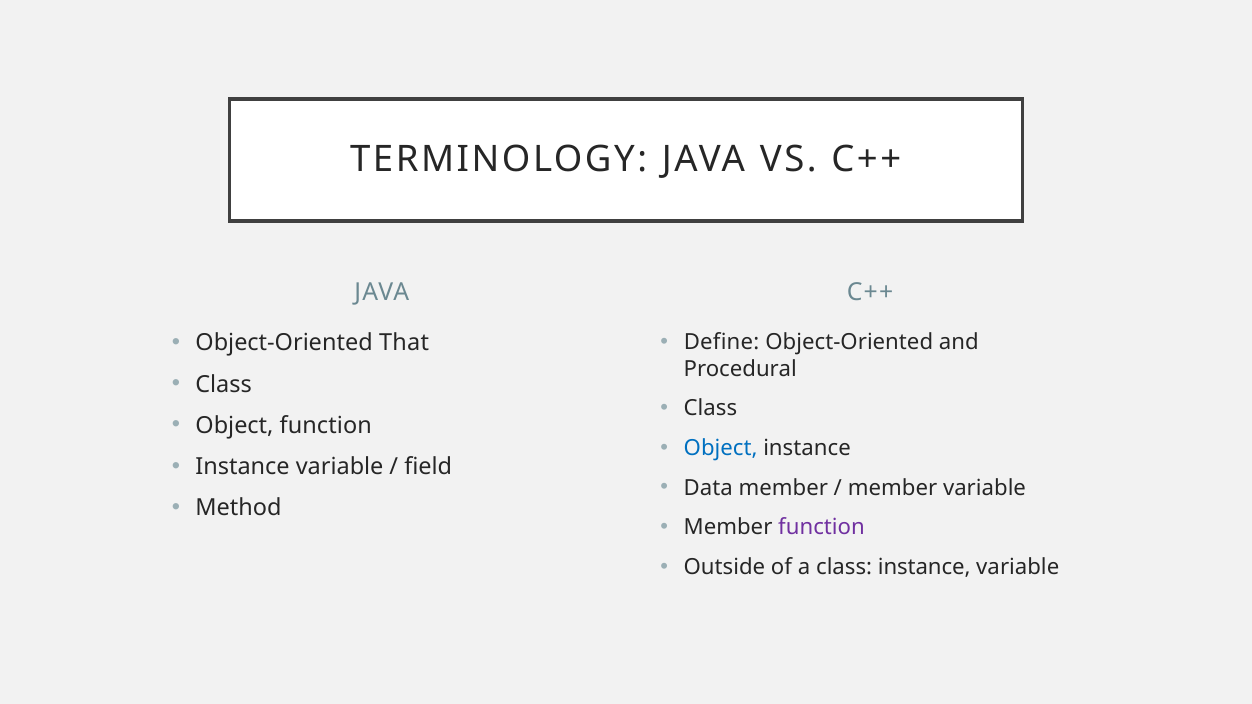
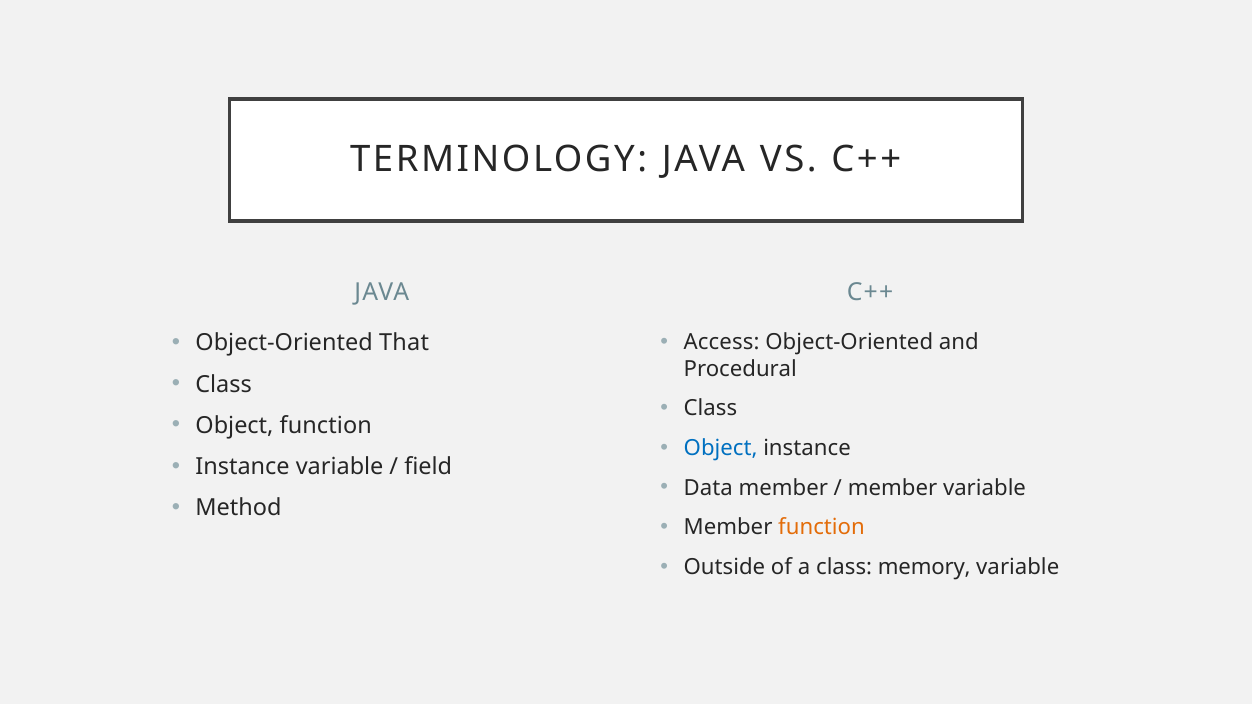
Define: Define -> Access
function at (822, 528) colour: purple -> orange
class instance: instance -> memory
